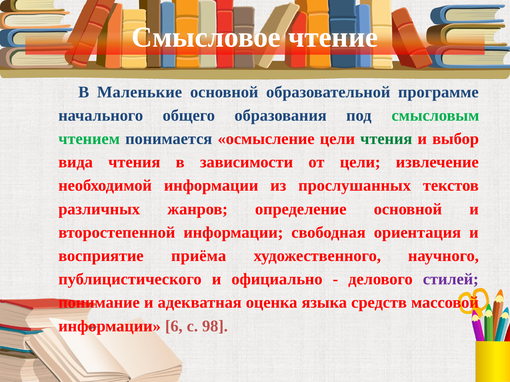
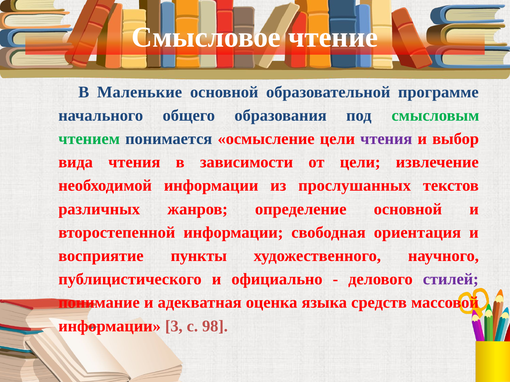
чтения at (386, 139) colour: green -> purple
приёма: приёма -> пункты
6: 6 -> 3
